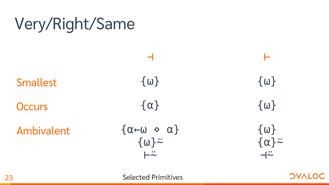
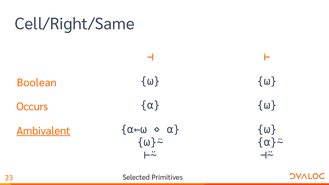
Very/Right/Same: Very/Right/Same -> Cell/Right/Same
Smallest: Smallest -> Boolean
Ambivalent underline: none -> present
